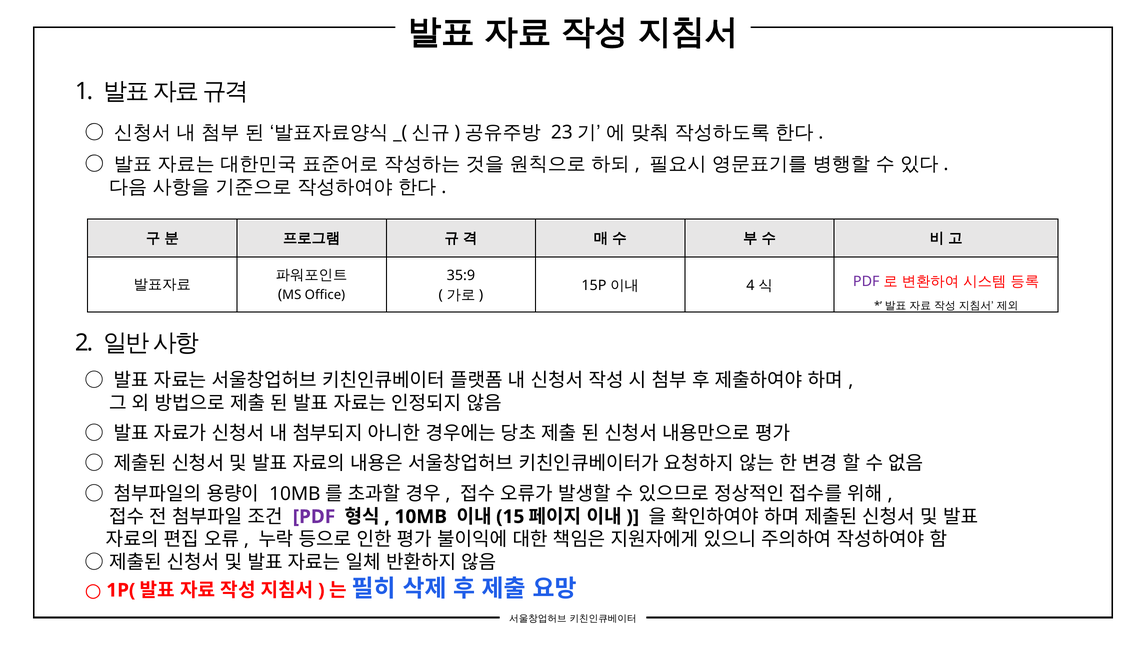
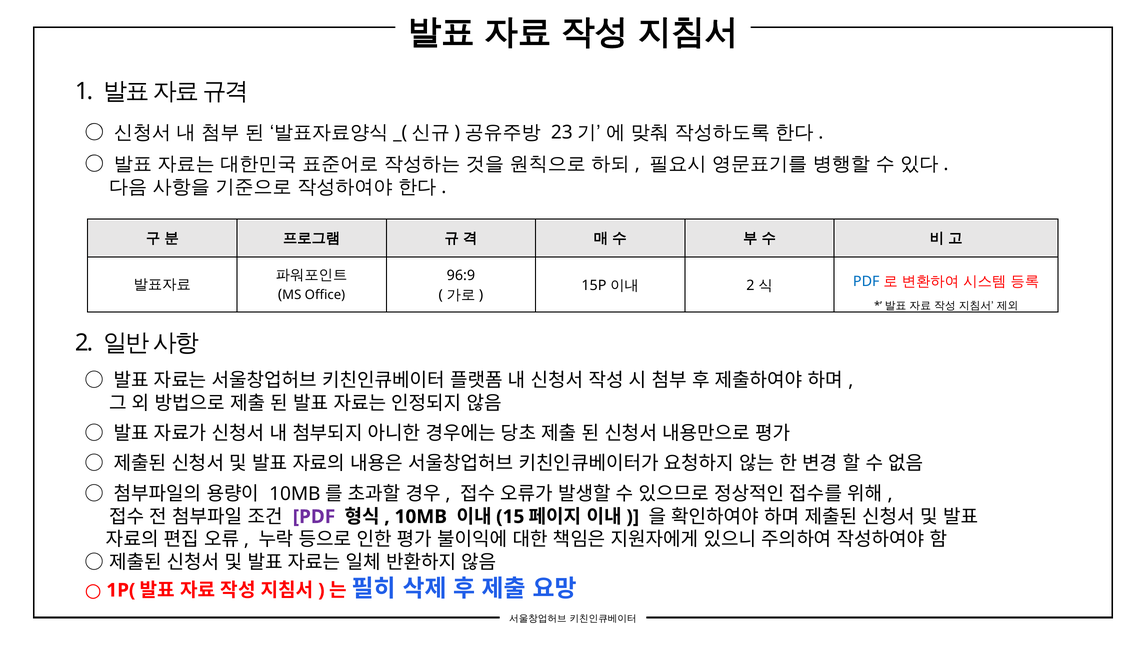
35:9: 35:9 -> 96:9
4 at (750, 285): 4 -> 2
PDF at (866, 282) colour: purple -> blue
